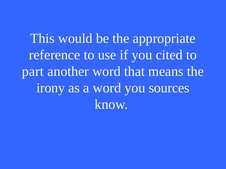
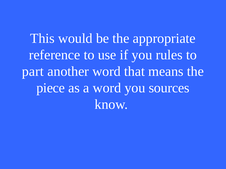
cited: cited -> rules
irony: irony -> piece
